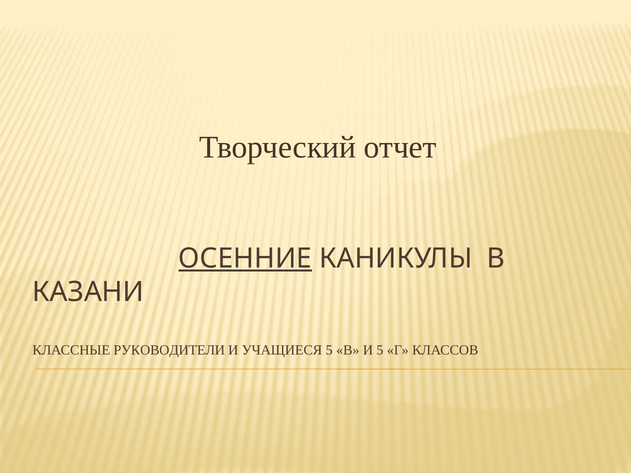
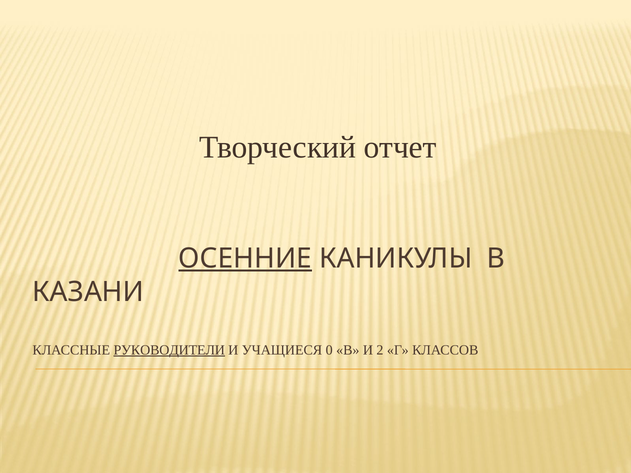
РУКОВОДИТЕЛИ underline: none -> present
УЧАЩИЕСЯ 5: 5 -> 0
И 5: 5 -> 2
